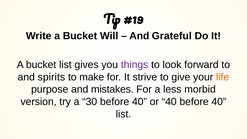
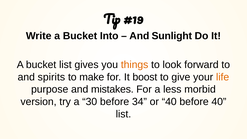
Will: Will -> Into
Grateful: Grateful -> Sunlight
things colour: purple -> orange
strive: strive -> boost
30 before 40: 40 -> 34
